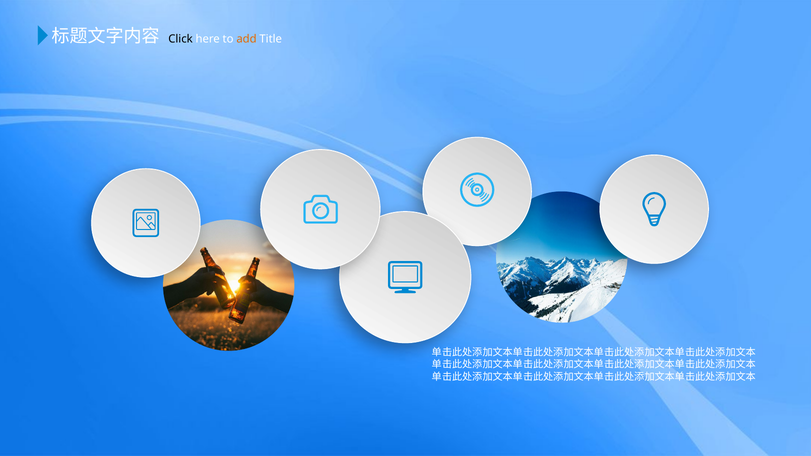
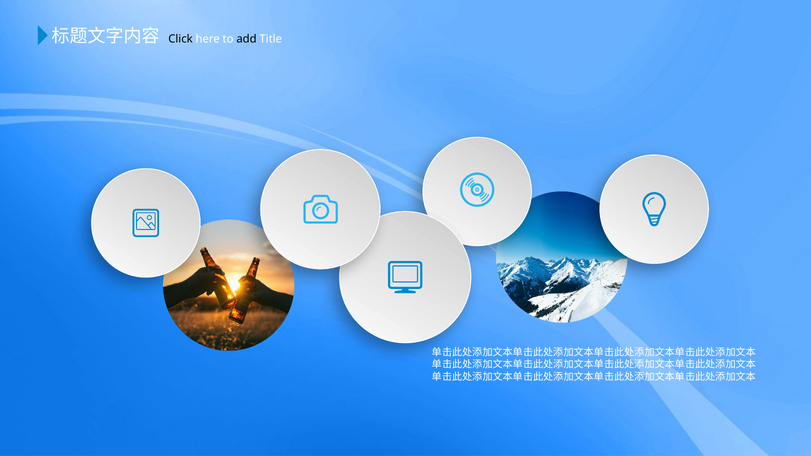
add colour: orange -> black
